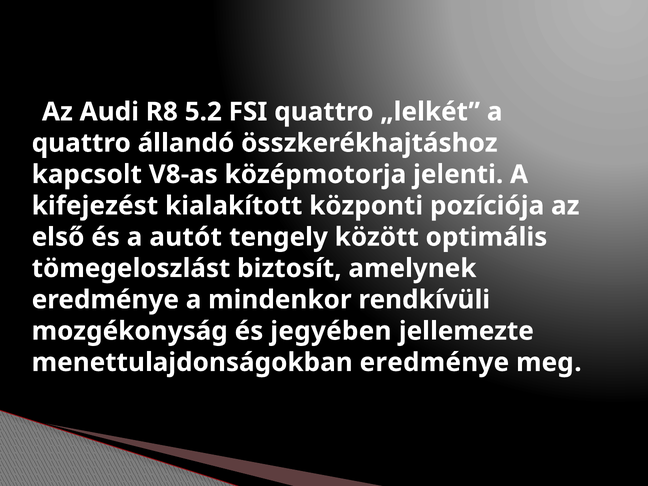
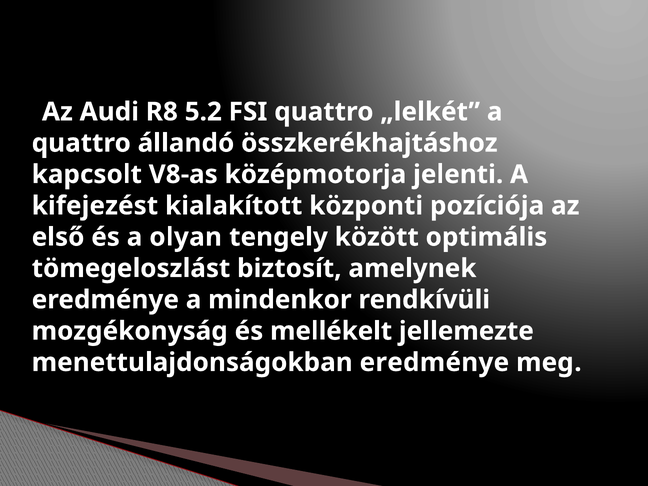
autót: autót -> olyan
jegyében: jegyében -> mellékelt
